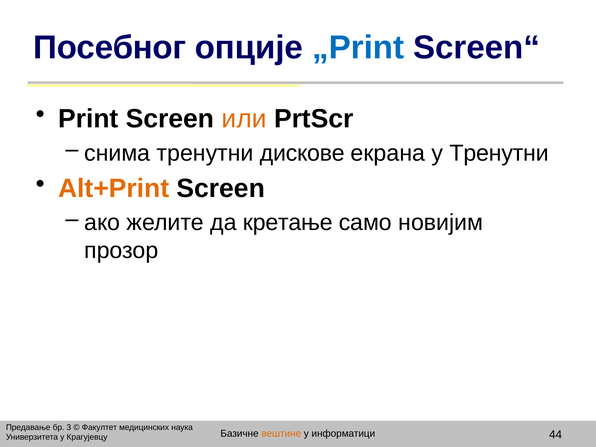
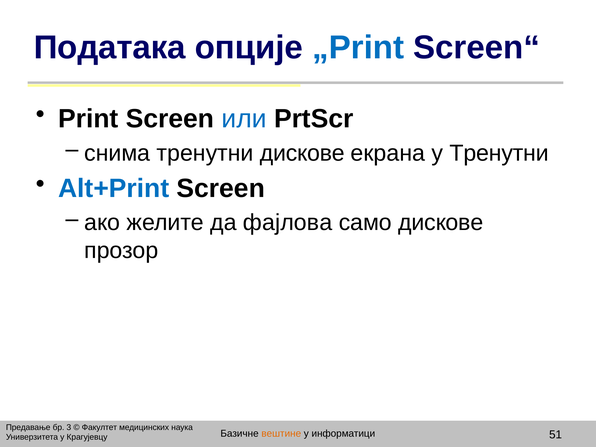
Посебног: Посебног -> Података
или colour: orange -> blue
Alt+Print colour: orange -> blue
кретање: кретање -> фајлова
само новијим: новијим -> дискове
44: 44 -> 51
